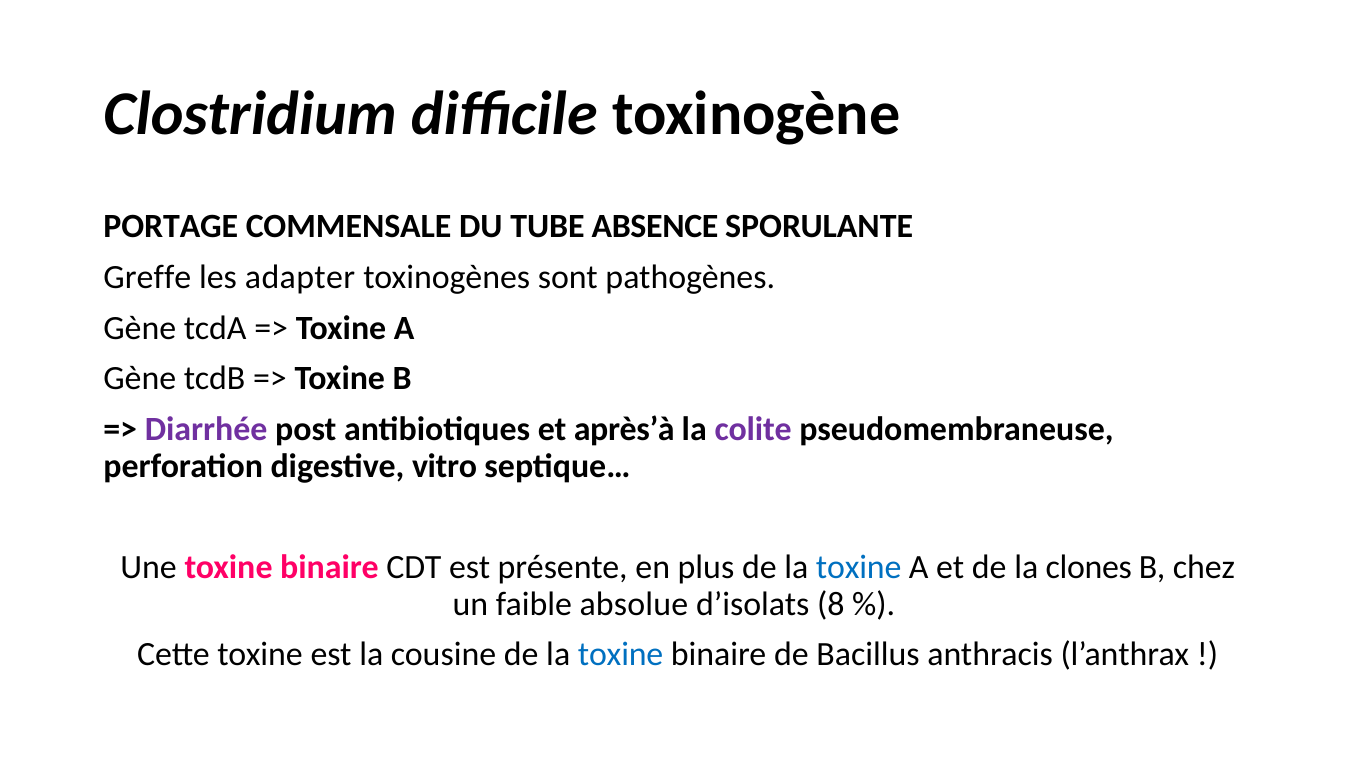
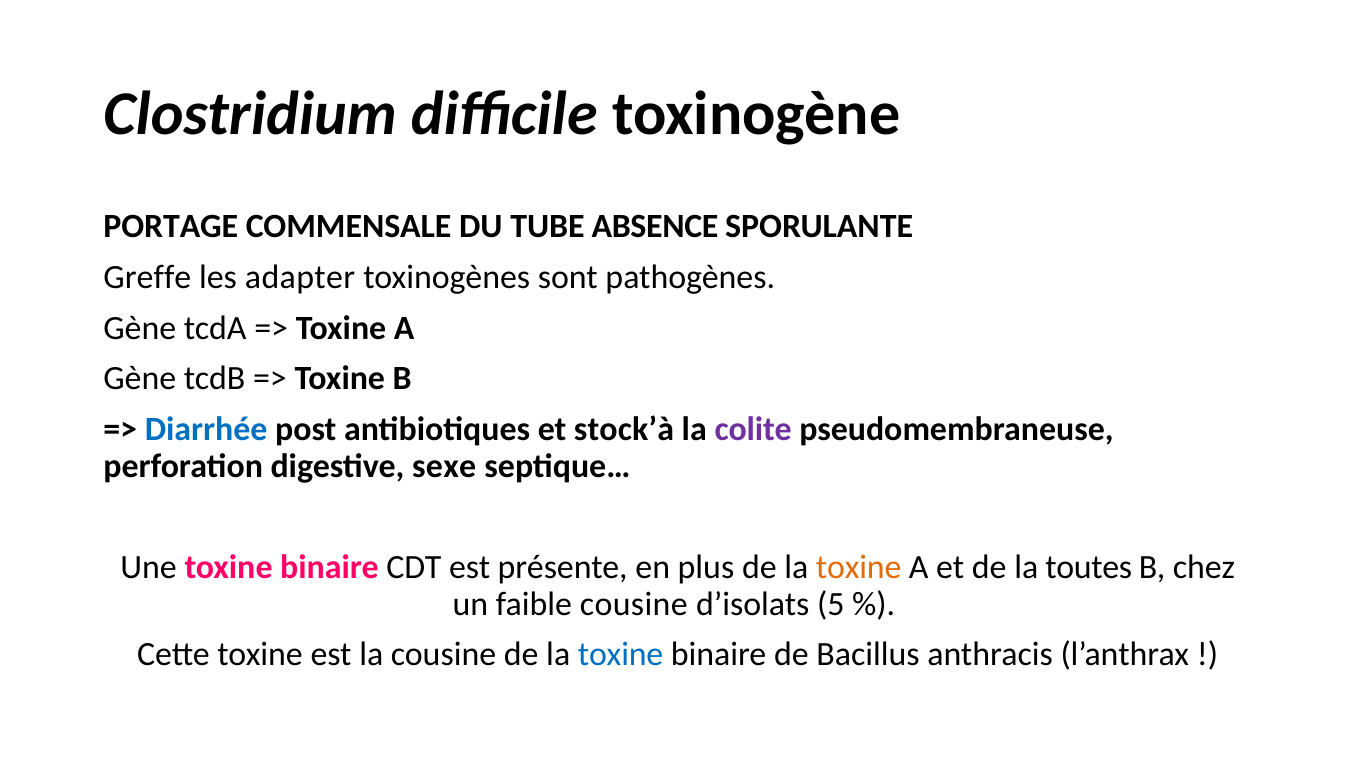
Diarrhée colour: purple -> blue
après’à: après’à -> stock’à
vitro: vitro -> sexe
toxine at (859, 567) colour: blue -> orange
clones: clones -> toutes
faible absolue: absolue -> cousine
8: 8 -> 5
